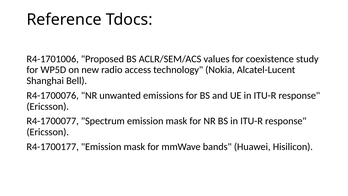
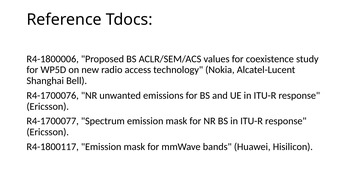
R4-1701006: R4-1701006 -> R4-1800006
R4-1700177: R4-1700177 -> R4-1800117
